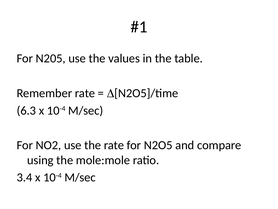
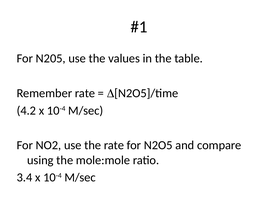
6.3: 6.3 -> 4.2
